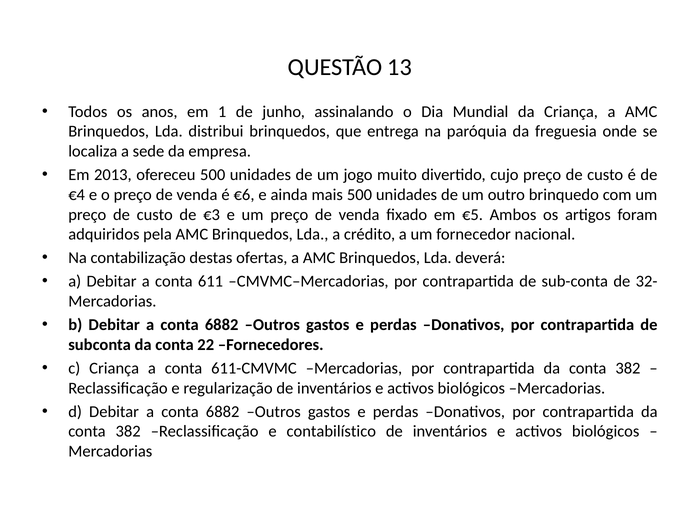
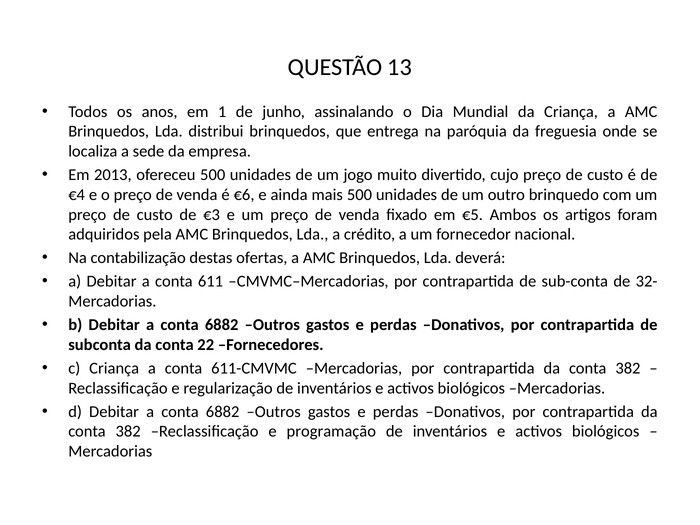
contabilístico: contabilístico -> programação
